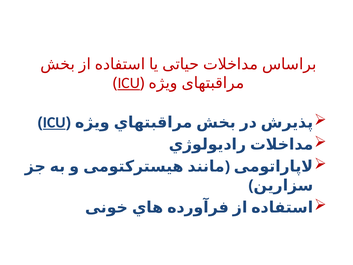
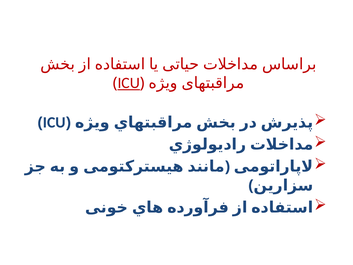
ICU at (54, 122) underline: present -> none
